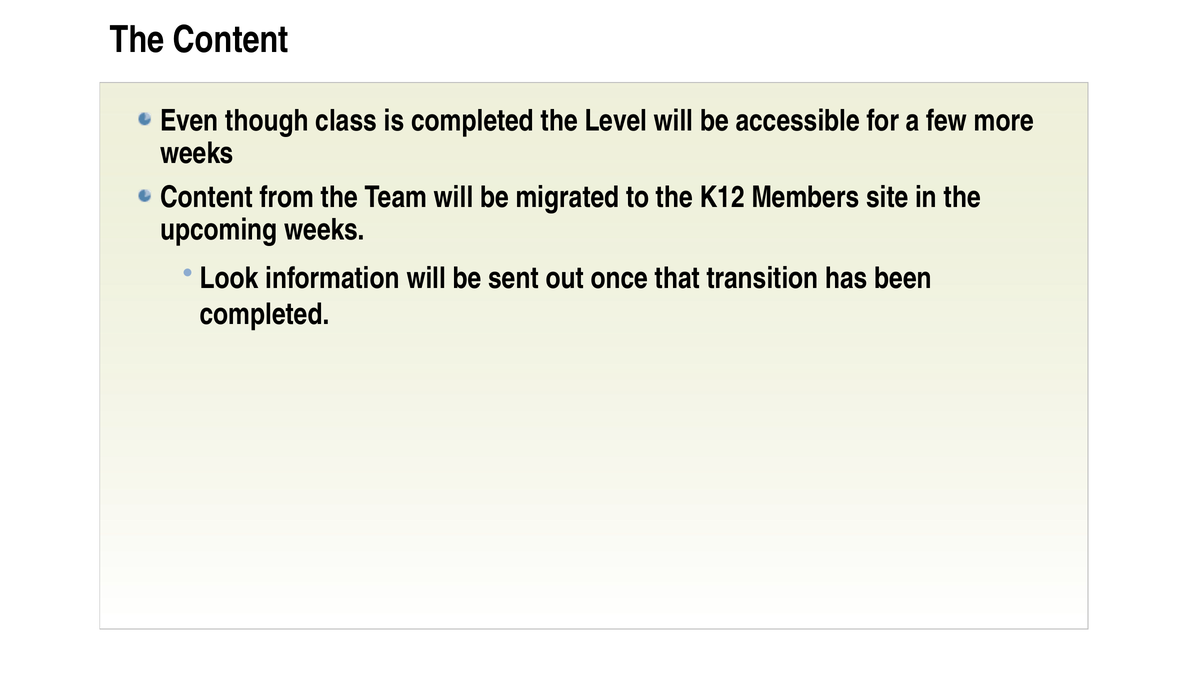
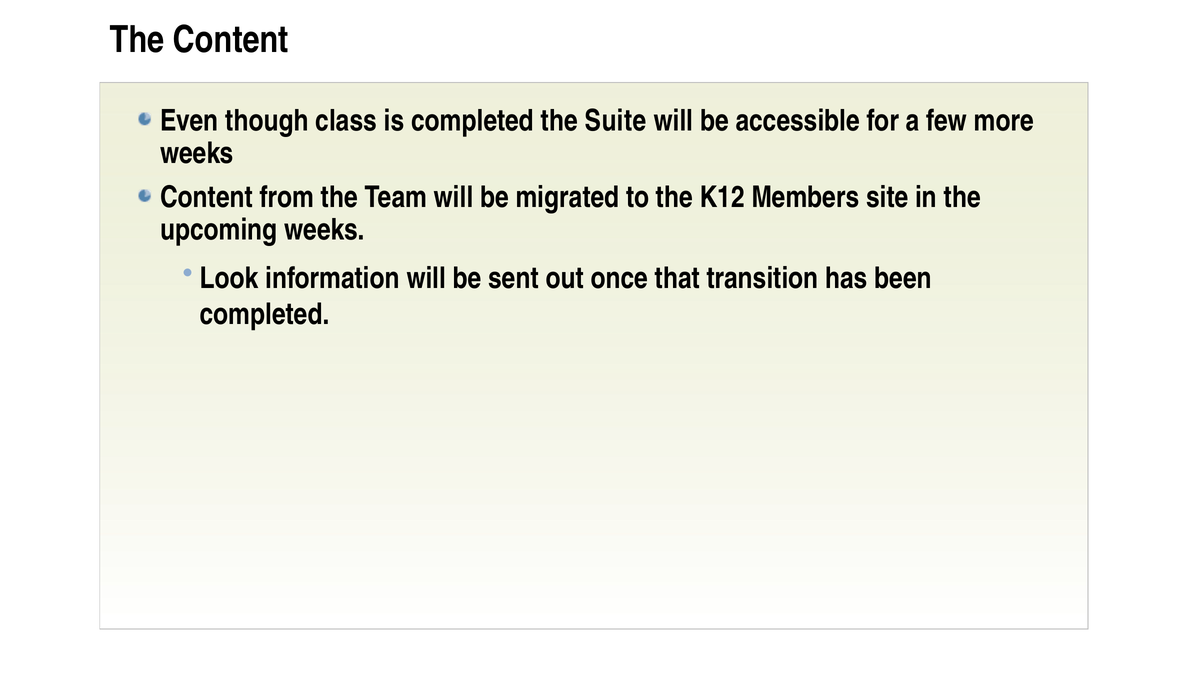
Level: Level -> Suite
